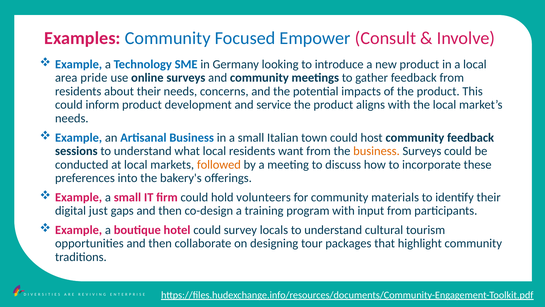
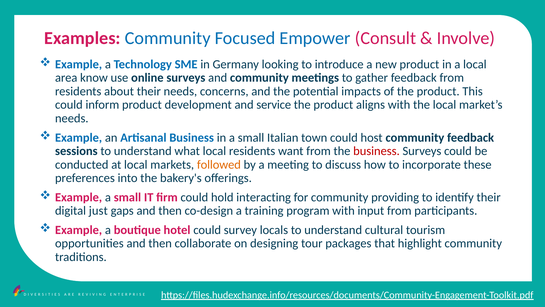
pride: pride -> know
business at (376, 151) colour: orange -> red
volunteers: volunteers -> interacting
materials: materials -> providing
